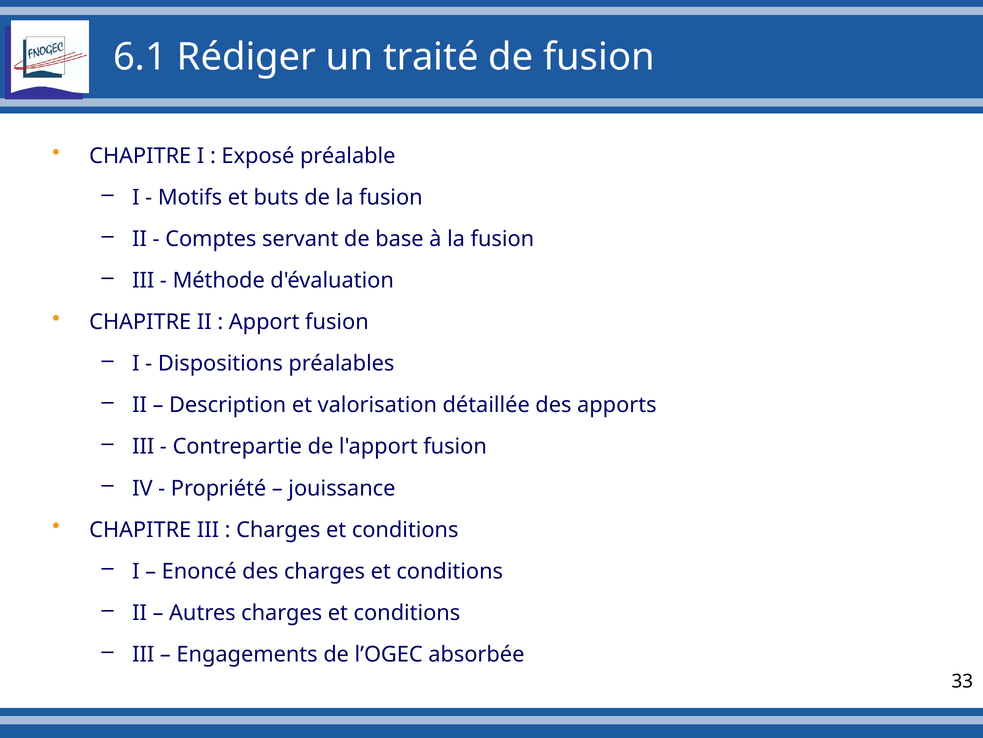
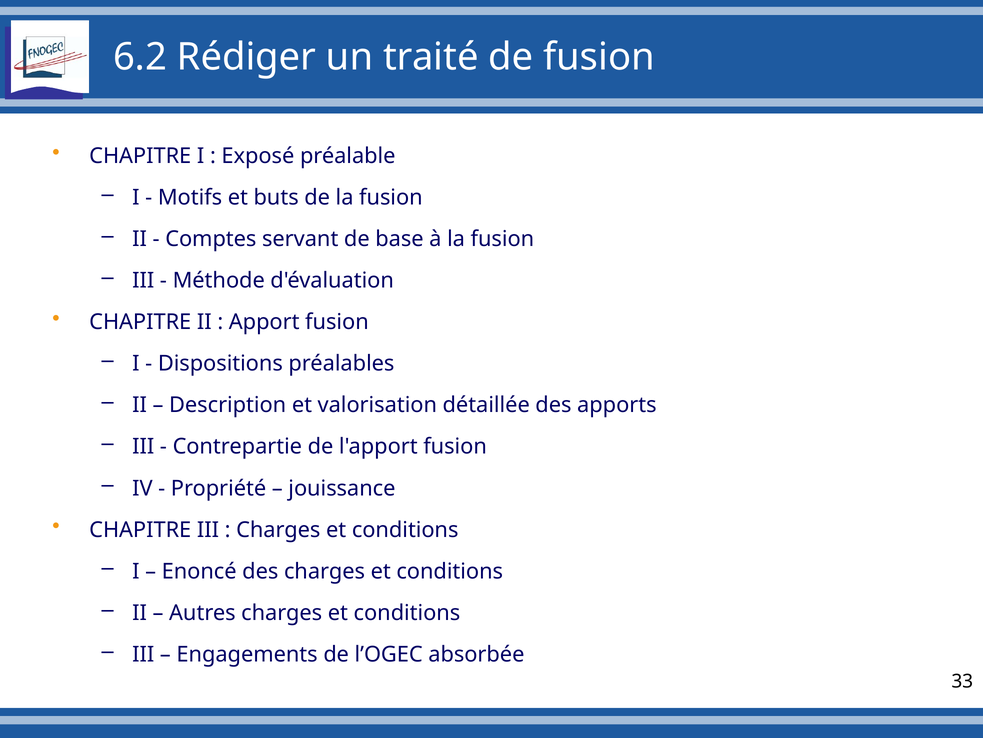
6.1: 6.1 -> 6.2
